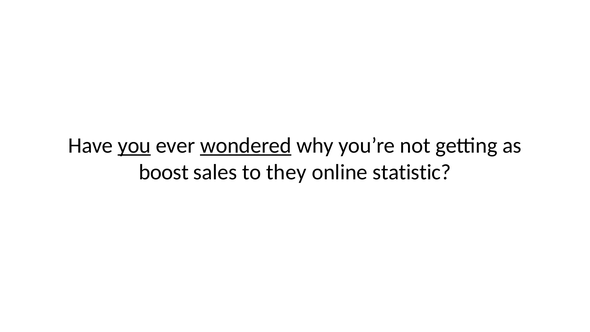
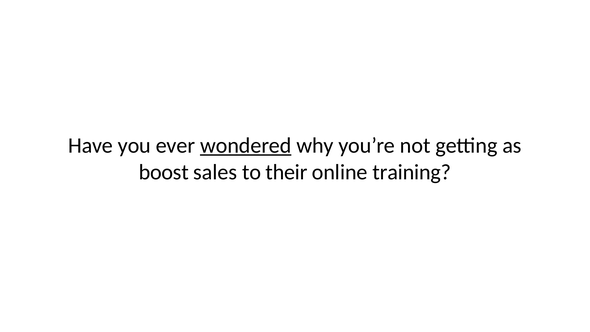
you underline: present -> none
they: they -> their
statistic: statistic -> training
